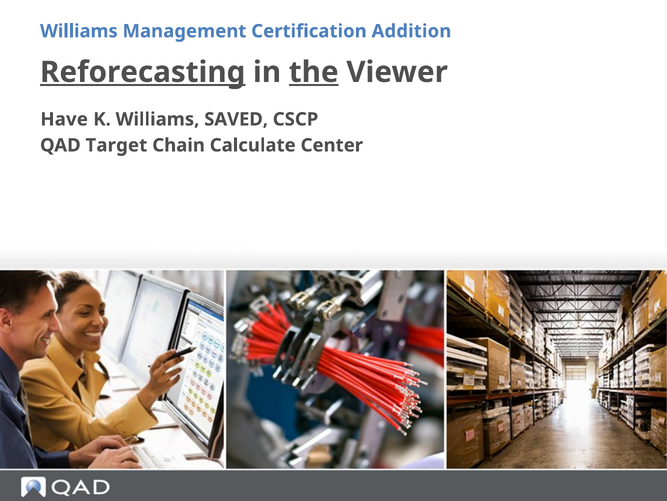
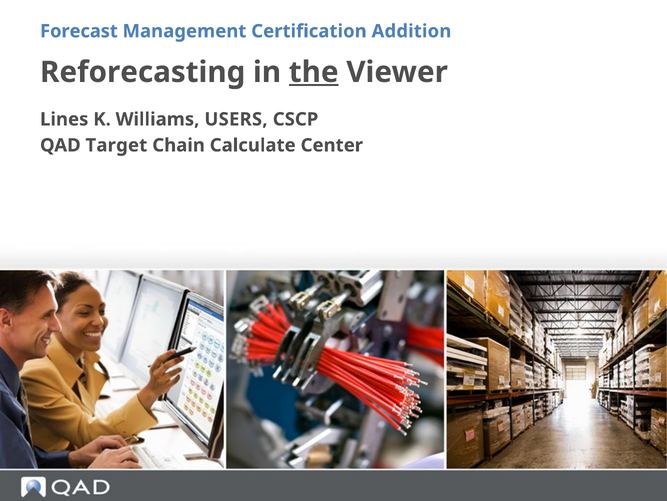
Williams at (79, 31): Williams -> Forecast
Reforecasting underline: present -> none
Have: Have -> Lines
SAVED: SAVED -> USERS
